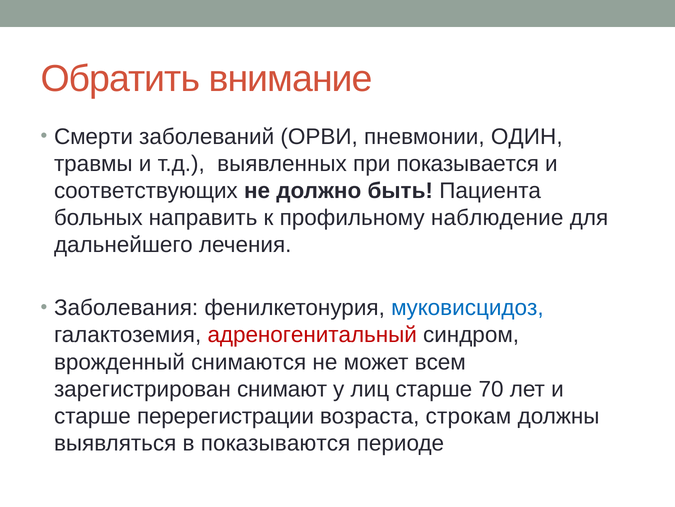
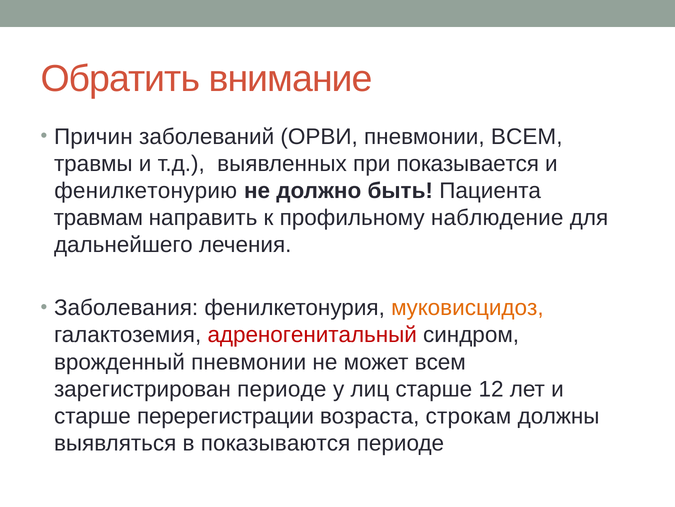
Смерти: Смерти -> Причин
пневмонии ОДИН: ОДИН -> ВСЕМ
соответствующих: соответствующих -> фенилкетонурию
больных: больных -> травмам
муковисцидоз colour: blue -> orange
врожденный снимаются: снимаются -> пневмонии
зарегистрирован снимают: снимают -> периоде
70: 70 -> 12
